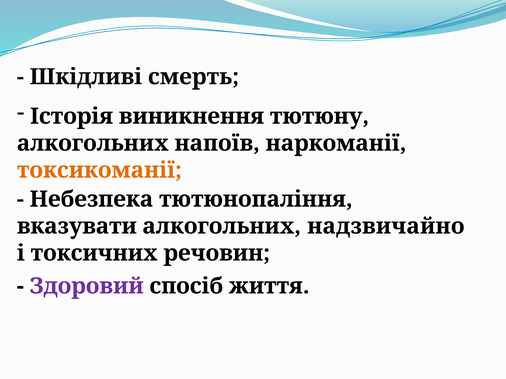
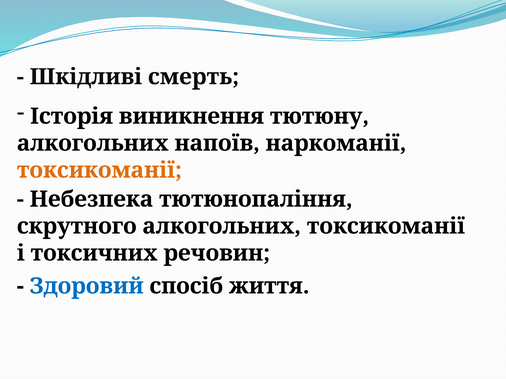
вказувати: вказувати -> скрутного
алкогольних надзвичайно: надзвичайно -> токсикоманії
Здоровий colour: purple -> blue
